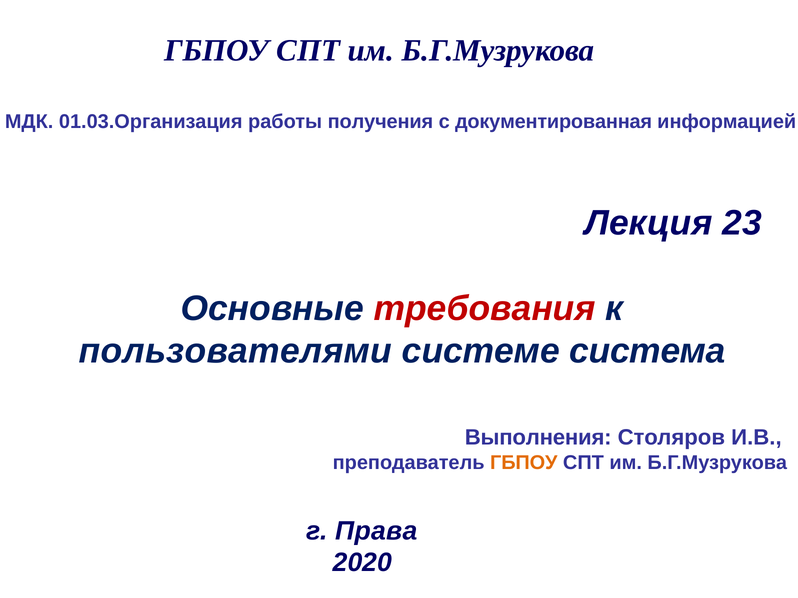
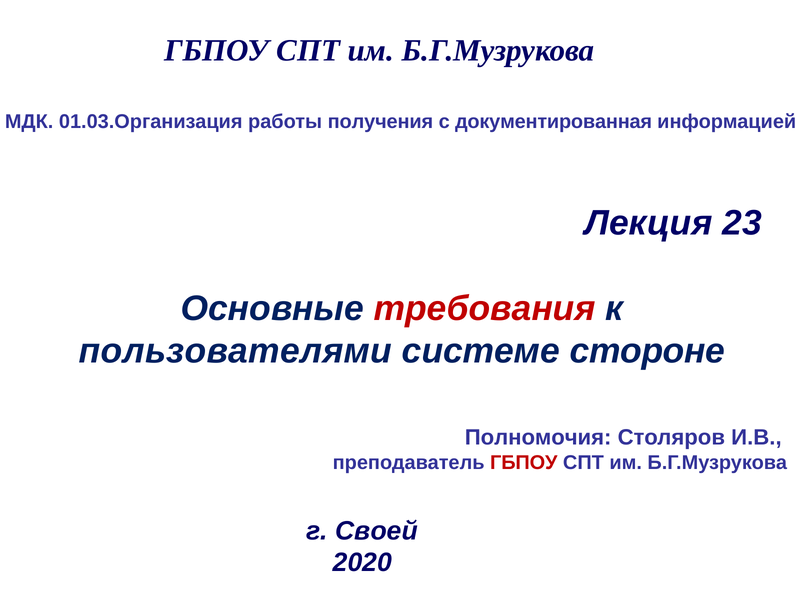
система: система -> стороне
Выполнения: Выполнения -> Полномочия
ГБПОУ at (524, 463) colour: orange -> red
Права: Права -> Своей
